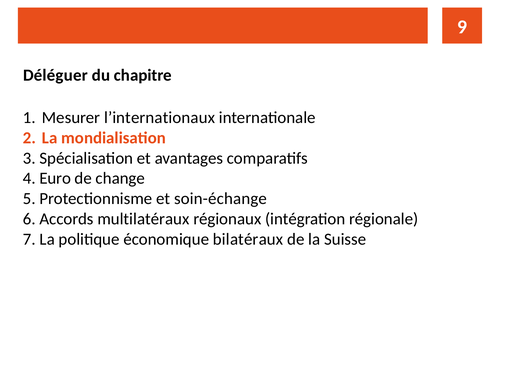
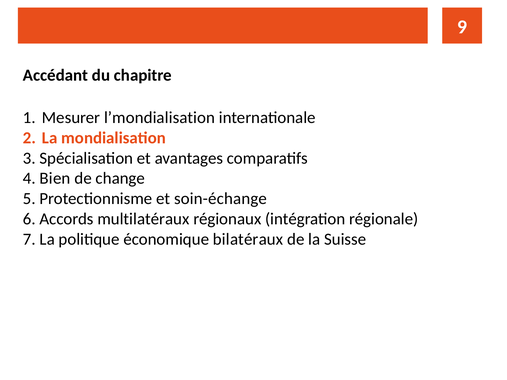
Déléguer: Déléguer -> Accédant
l’internationaux: l’internationaux -> l’mondialisation
Euro: Euro -> Bien
